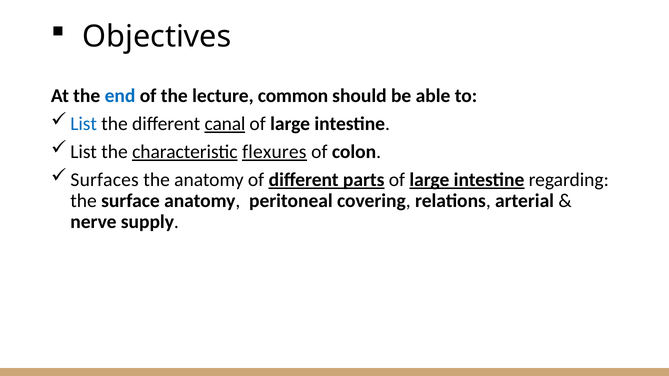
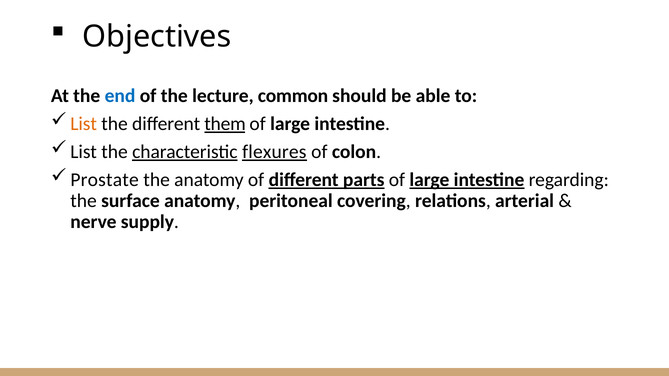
List at (84, 124) colour: blue -> orange
canal: canal -> them
Surfaces: Surfaces -> Prostate
